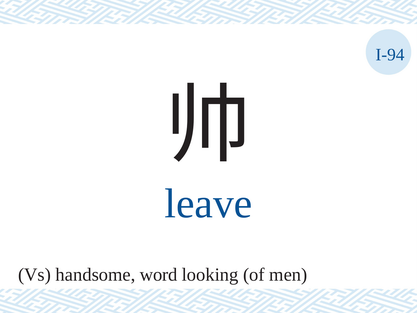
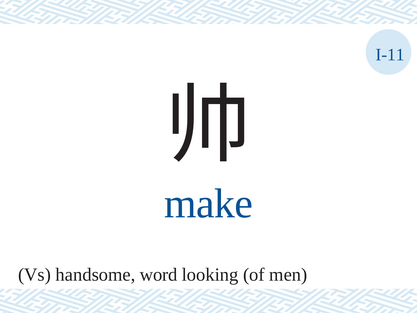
I-94: I-94 -> I-11
leave: leave -> make
